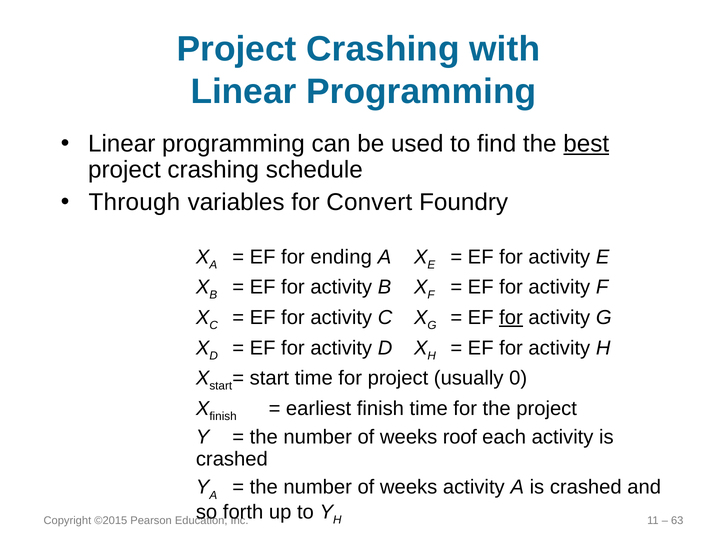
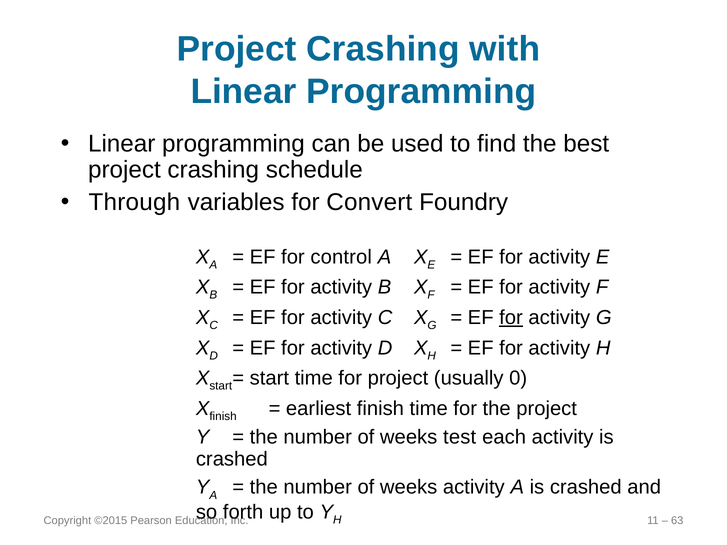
best underline: present -> none
ending: ending -> control
roof: roof -> test
